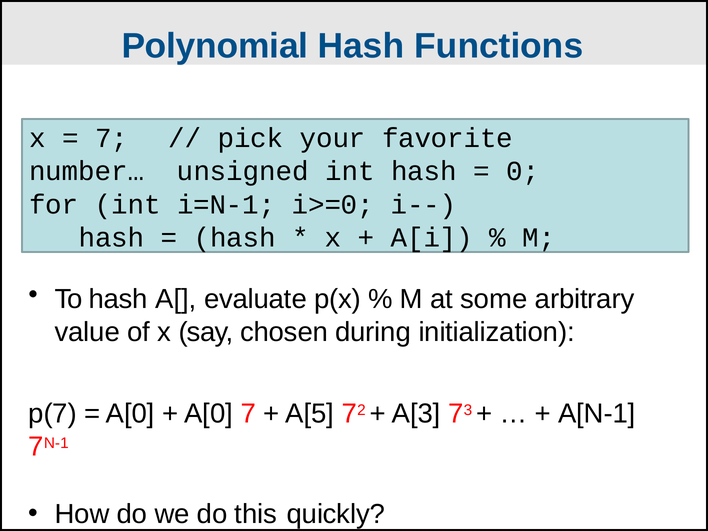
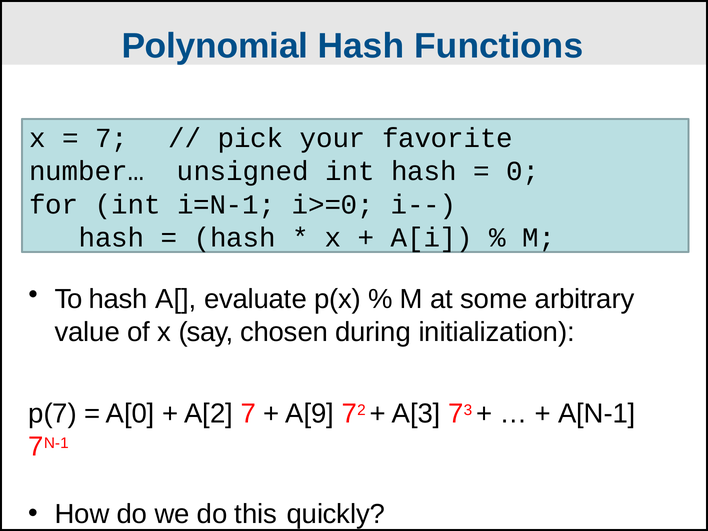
A[0 at (209, 413): A[0 -> A[2
A[5: A[5 -> A[9
